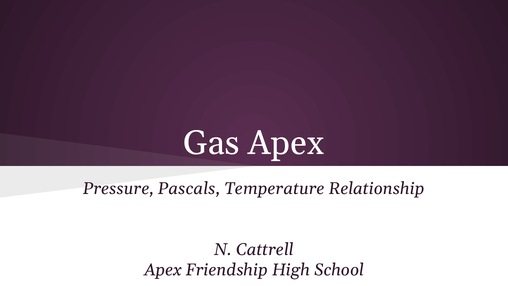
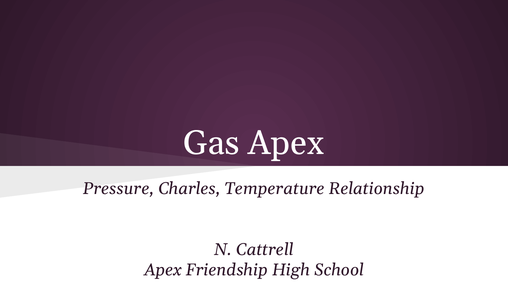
Pascals: Pascals -> Charles
